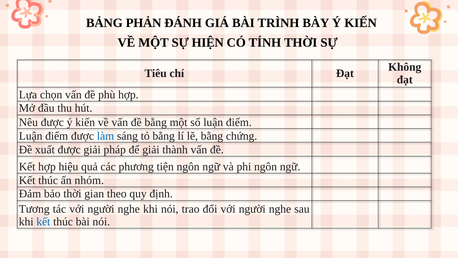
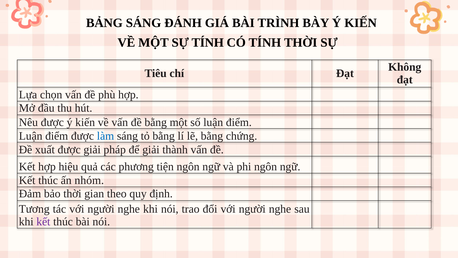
BẢNG PHẢN: PHẢN -> SÁNG
SỰ HIỆN: HIỆN -> TÍNH
kết at (43, 221) colour: blue -> purple
